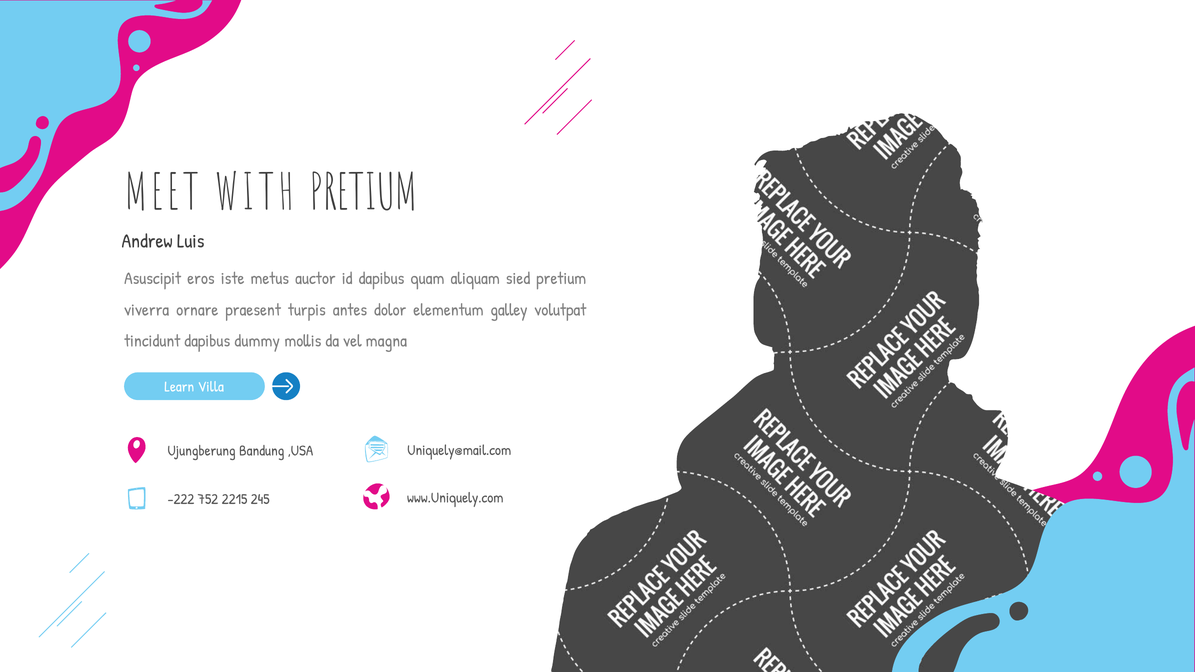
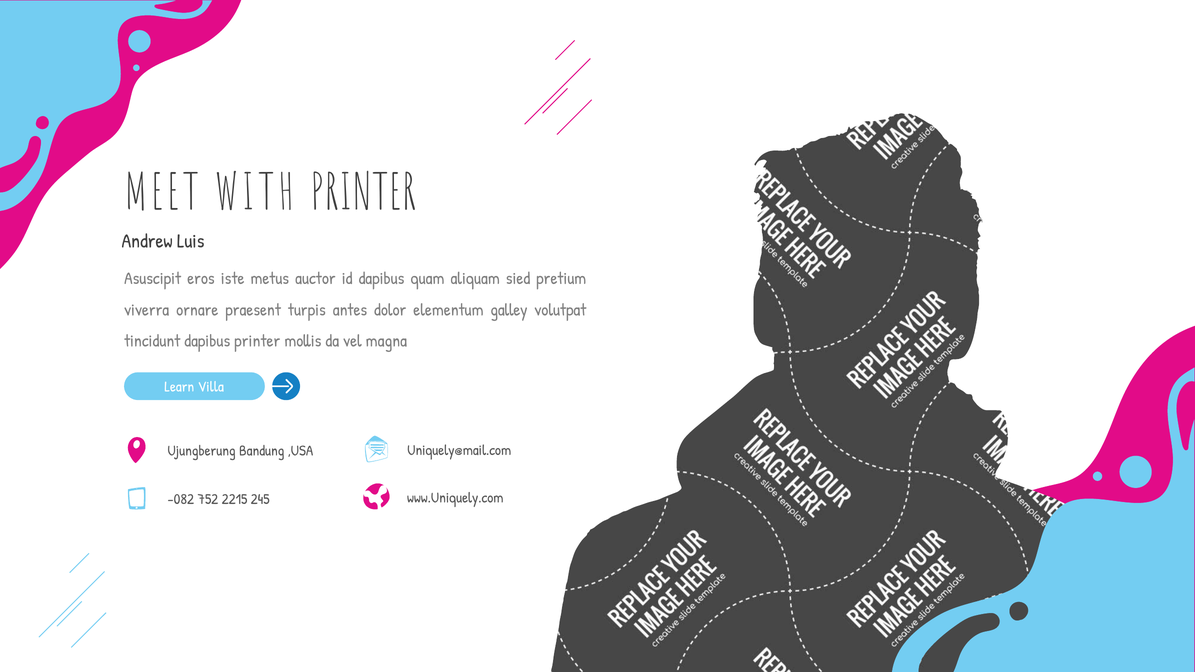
WITH PRETIUM: PRETIUM -> PRINTER
dapibus dummy: dummy -> printer
-222: -222 -> -082
